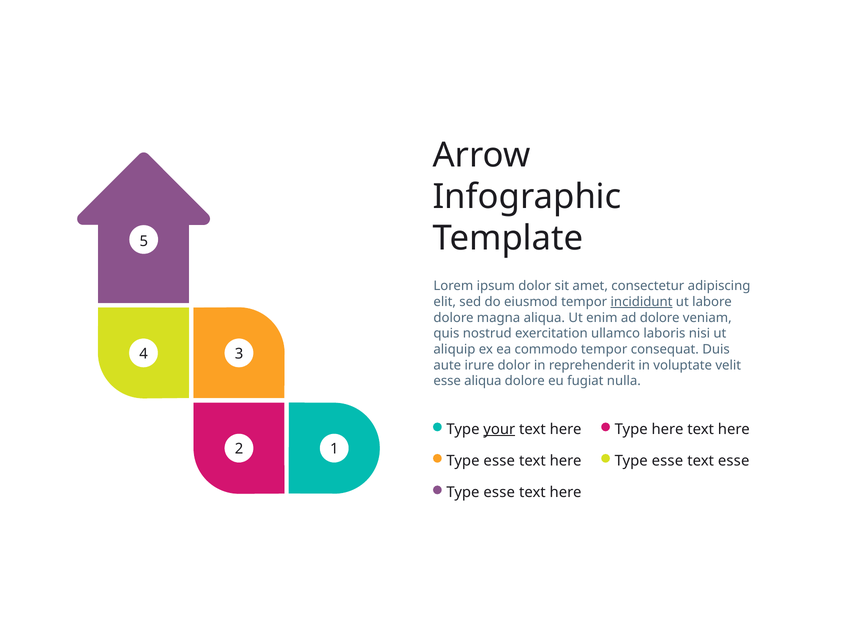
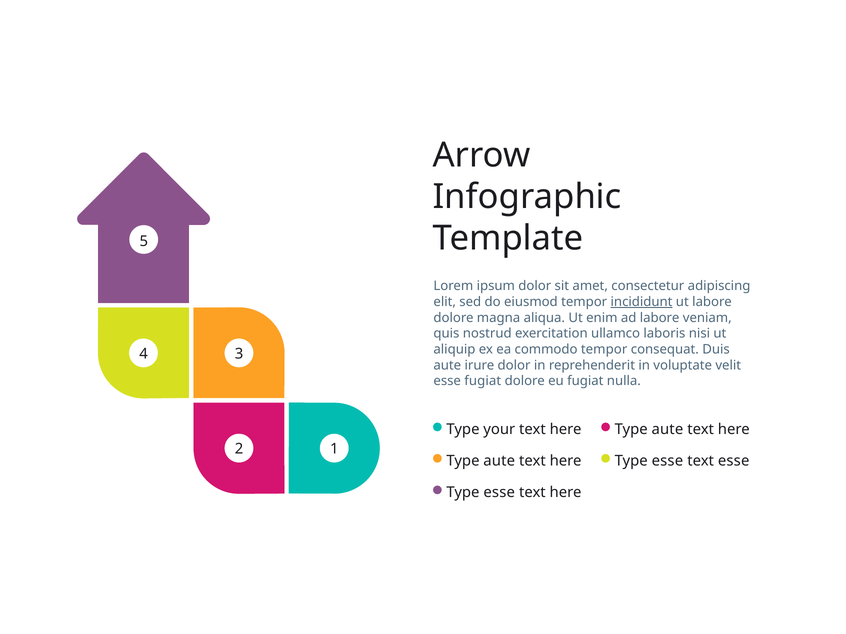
ad dolore: dolore -> labore
esse aliqua: aliqua -> fugiat
your underline: present -> none
here at (668, 430): here -> aute
esse at (499, 461): esse -> aute
